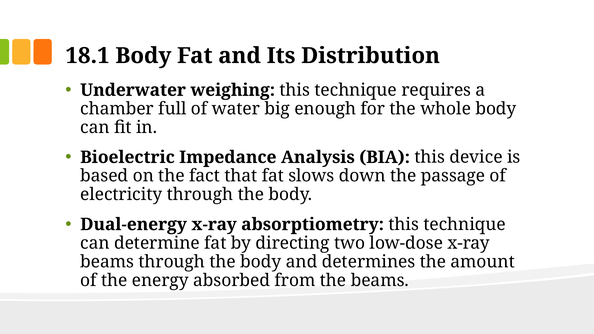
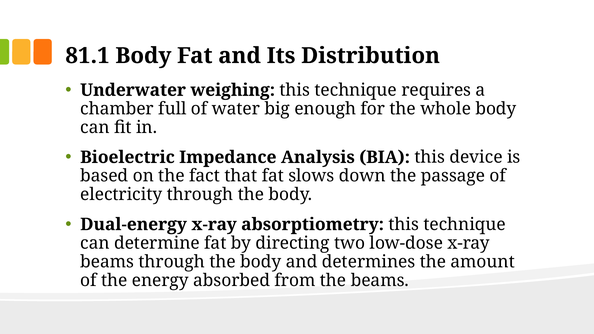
18.1: 18.1 -> 81.1
